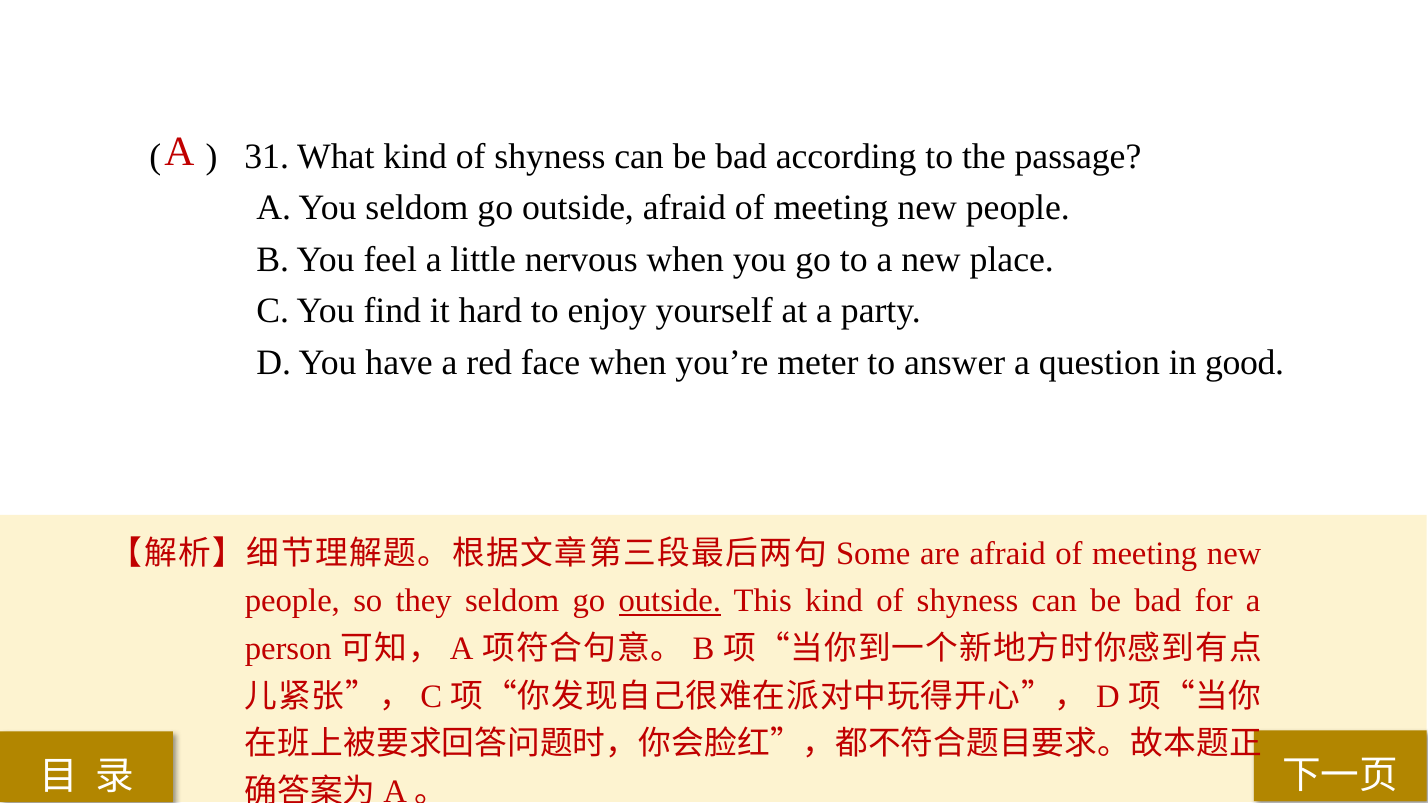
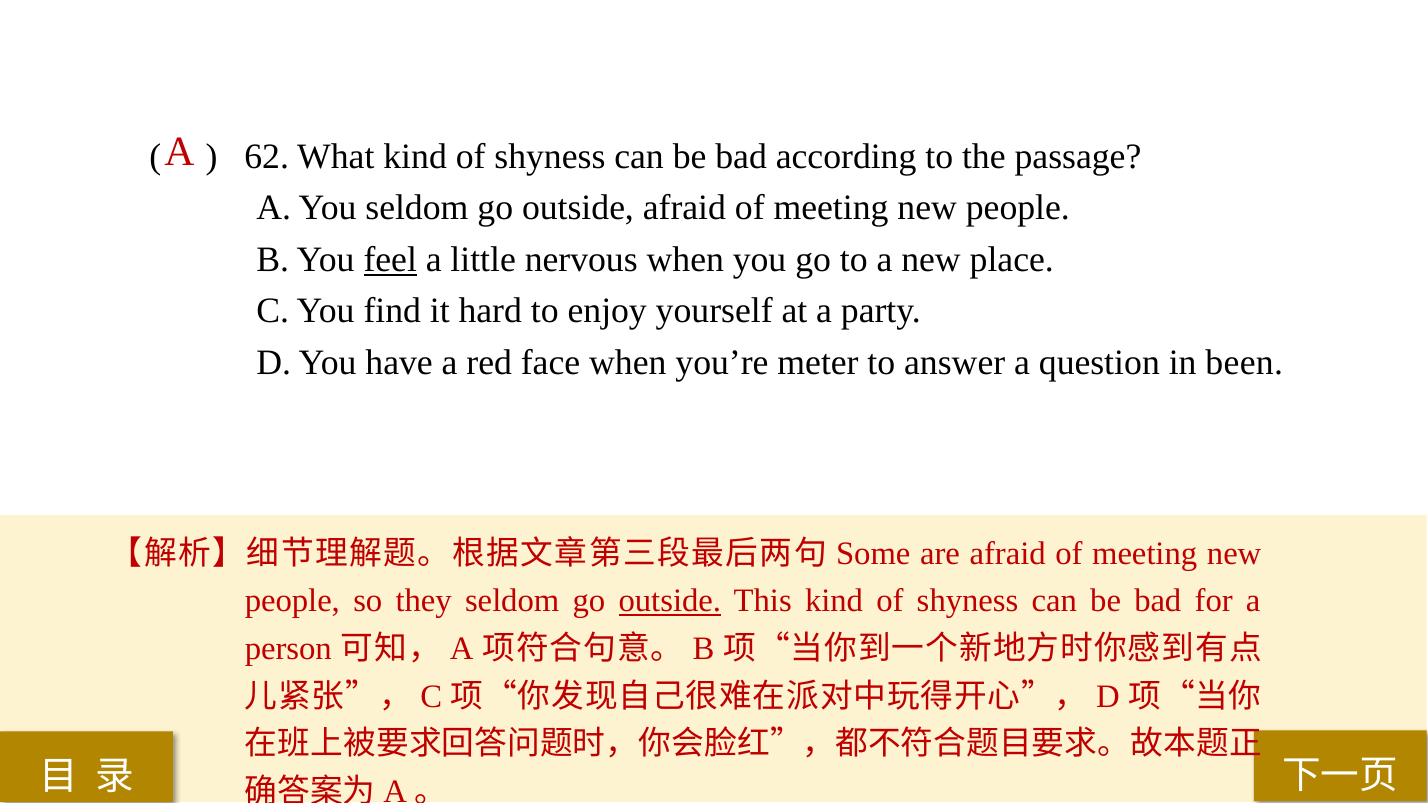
31: 31 -> 62
feel underline: none -> present
good: good -> been
